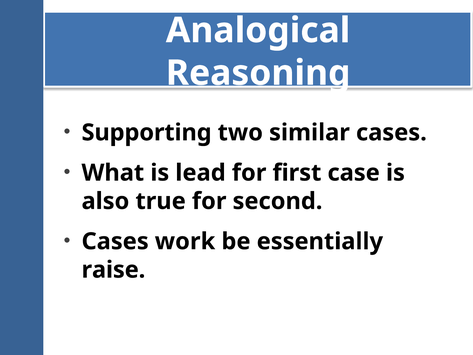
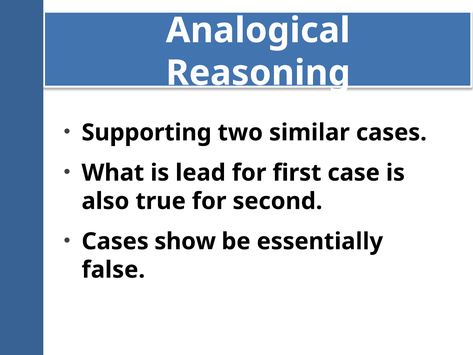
work: work -> show
raise: raise -> false
